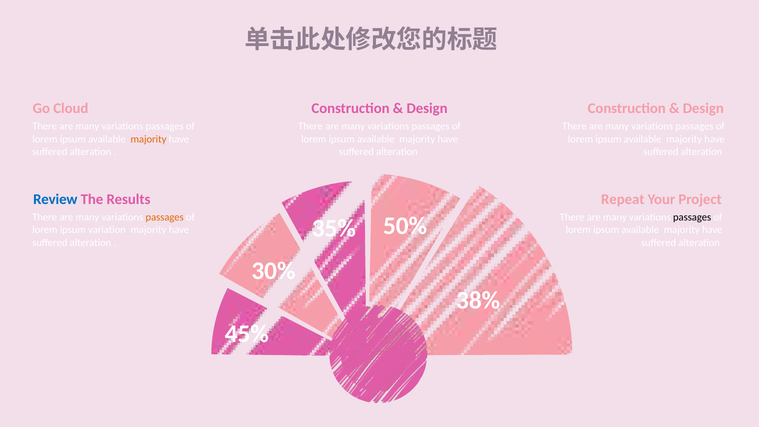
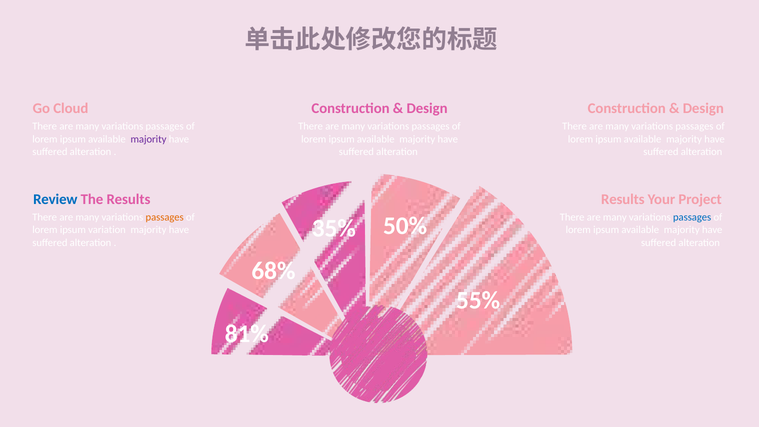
majority at (148, 139) colour: orange -> purple
Repeat at (623, 199): Repeat -> Results
passages at (692, 217) colour: black -> blue
30%: 30% -> 68%
38%: 38% -> 55%
45%: 45% -> 81%
